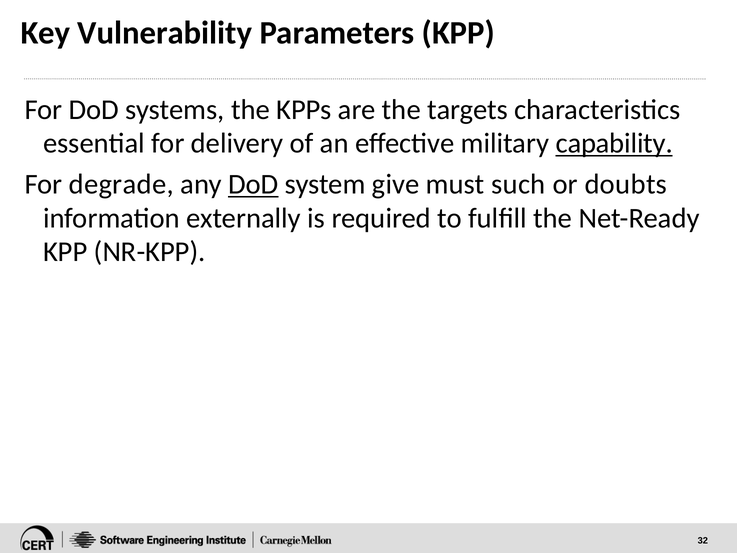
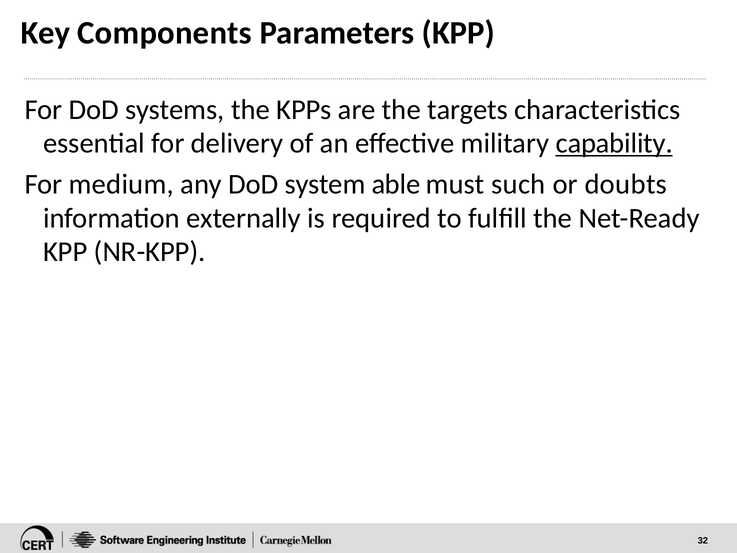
Vulnerability: Vulnerability -> Components
degrade: degrade -> medium
DoD at (253, 184) underline: present -> none
give: give -> able
